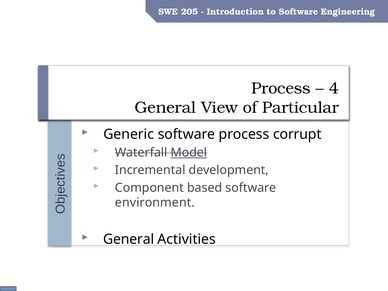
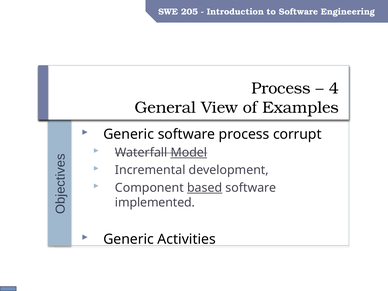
Particular: Particular -> Examples
based underline: none -> present
environment: environment -> implemented
General at (129, 239): General -> Generic
